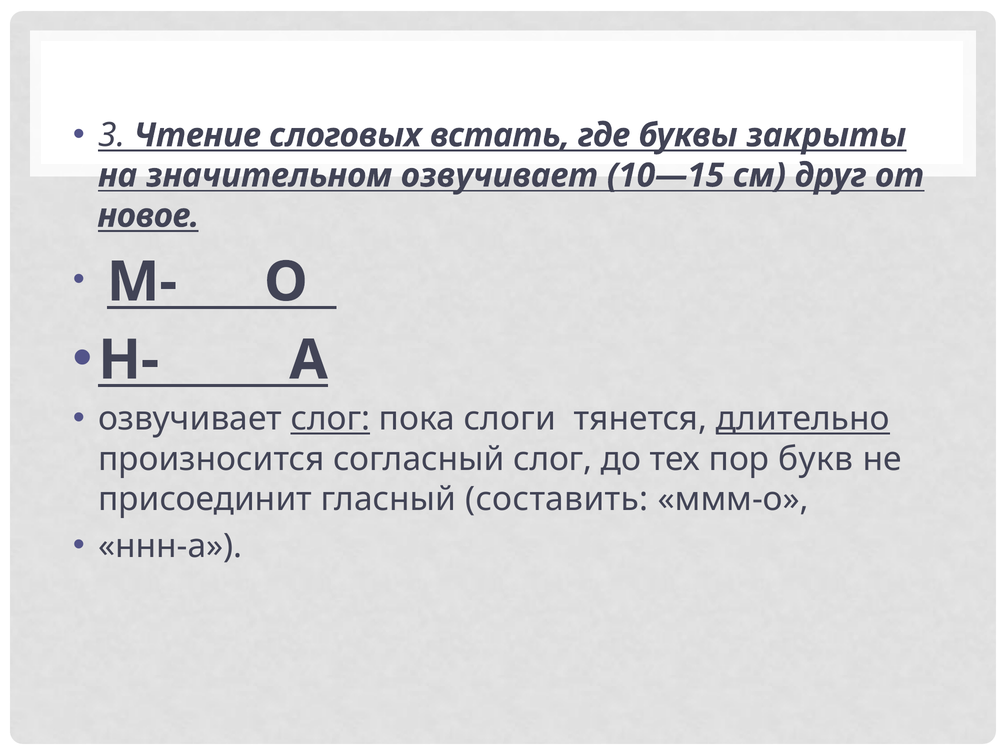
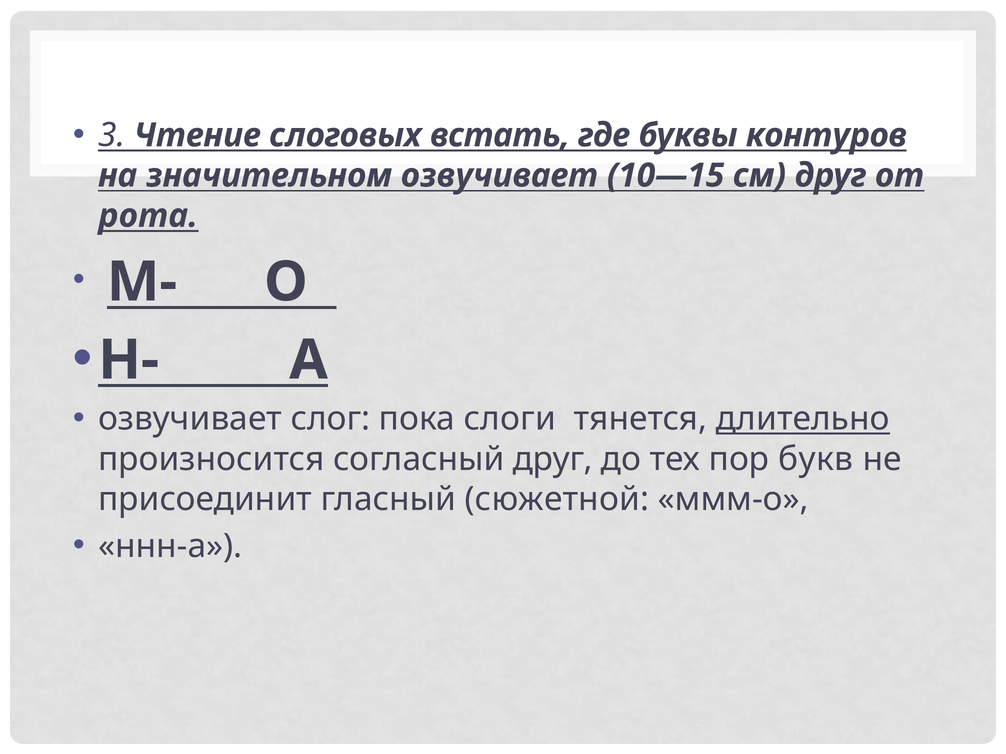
закрыты: закрыты -> контуров
новое: новое -> рота
слог at (330, 419) underline: present -> none
согласный слог: слог -> друг
составить: составить -> сюжетной
